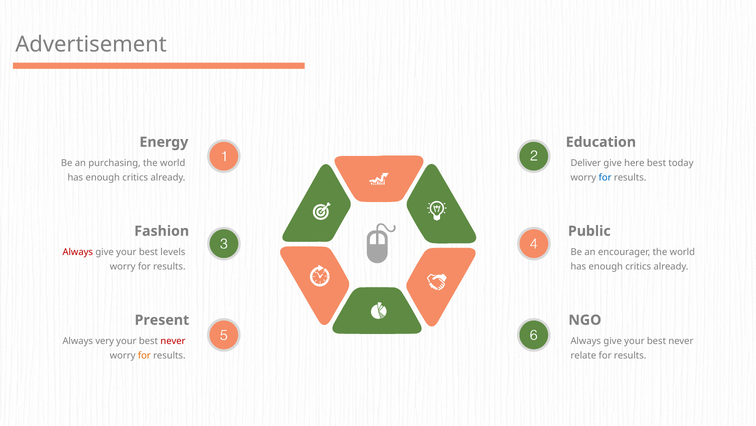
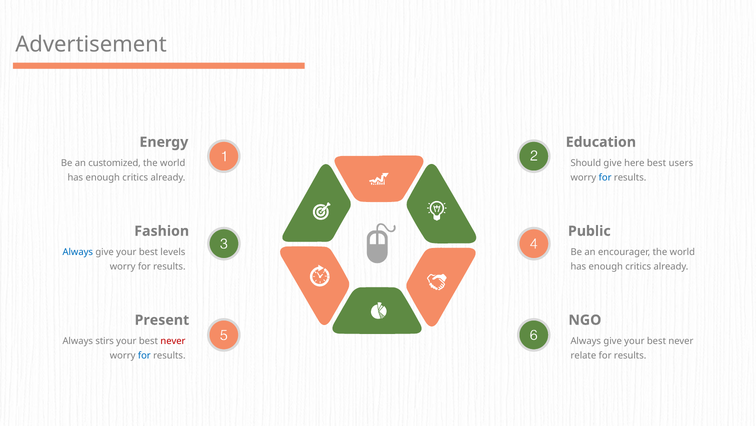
purchasing: purchasing -> customized
Deliver: Deliver -> Should
today: today -> users
Always at (78, 252) colour: red -> blue
very: very -> stirs
for at (144, 355) colour: orange -> blue
